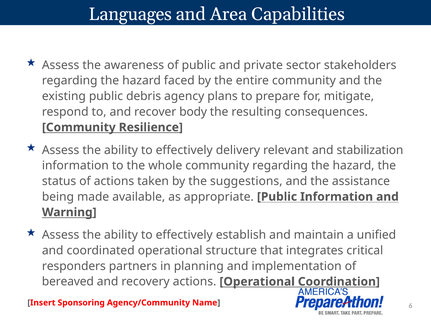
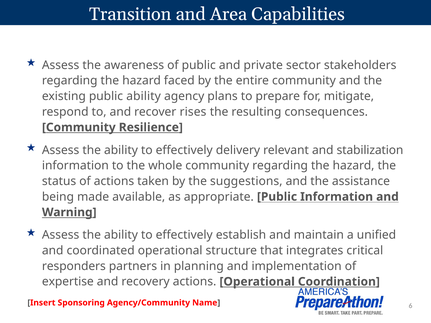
Languages: Languages -> Transition
public debris: debris -> ability
body: body -> rises
bereaved: bereaved -> expertise
